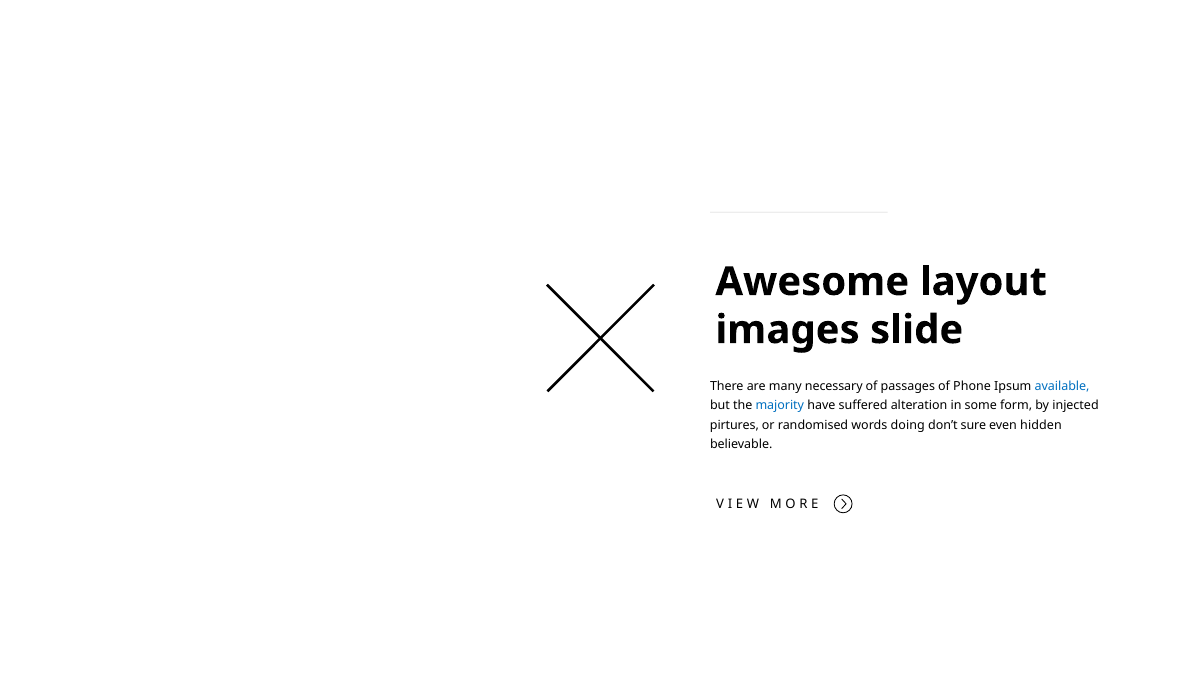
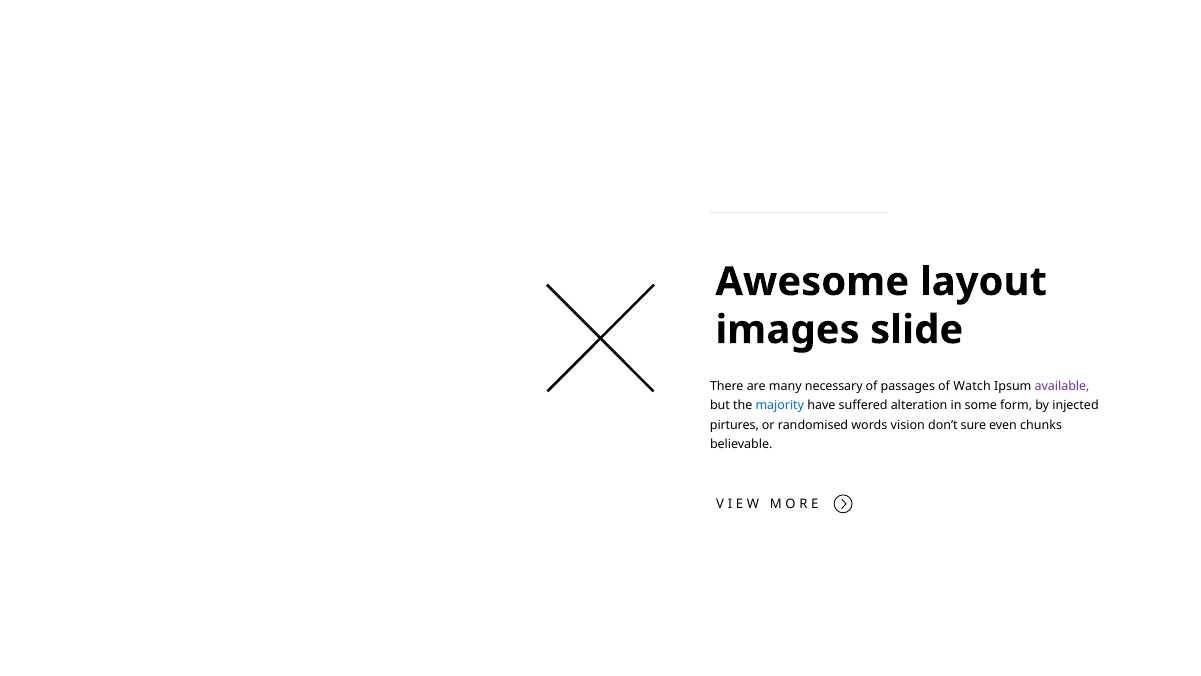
Phone: Phone -> Watch
available colour: blue -> purple
doing: doing -> vision
hidden: hidden -> chunks
